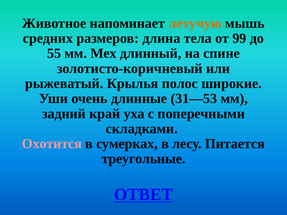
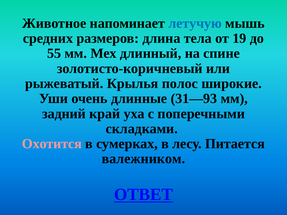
летучую colour: orange -> blue
99: 99 -> 19
31—53: 31—53 -> 31—93
треугольные: треугольные -> валежником
